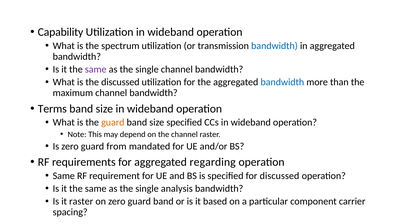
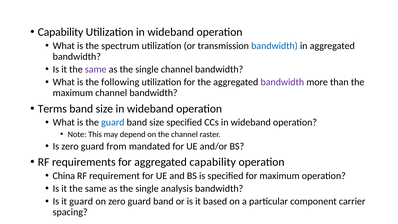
the discussed: discussed -> following
bandwidth at (282, 82) colour: blue -> purple
guard at (113, 122) colour: orange -> blue
aggregated regarding: regarding -> capability
Same at (64, 176): Same -> China
for discussed: discussed -> maximum
it raster: raster -> guard
